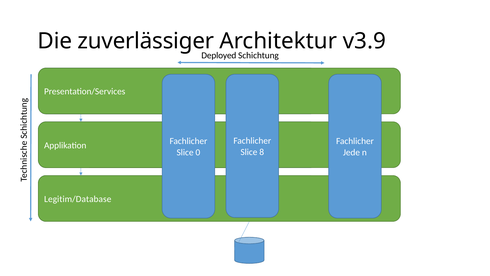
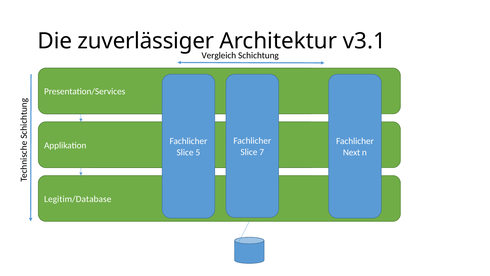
v3.9: v3.9 -> v3.1
Deployed: Deployed -> Vergleich
8: 8 -> 7
0: 0 -> 5
Jede: Jede -> Next
